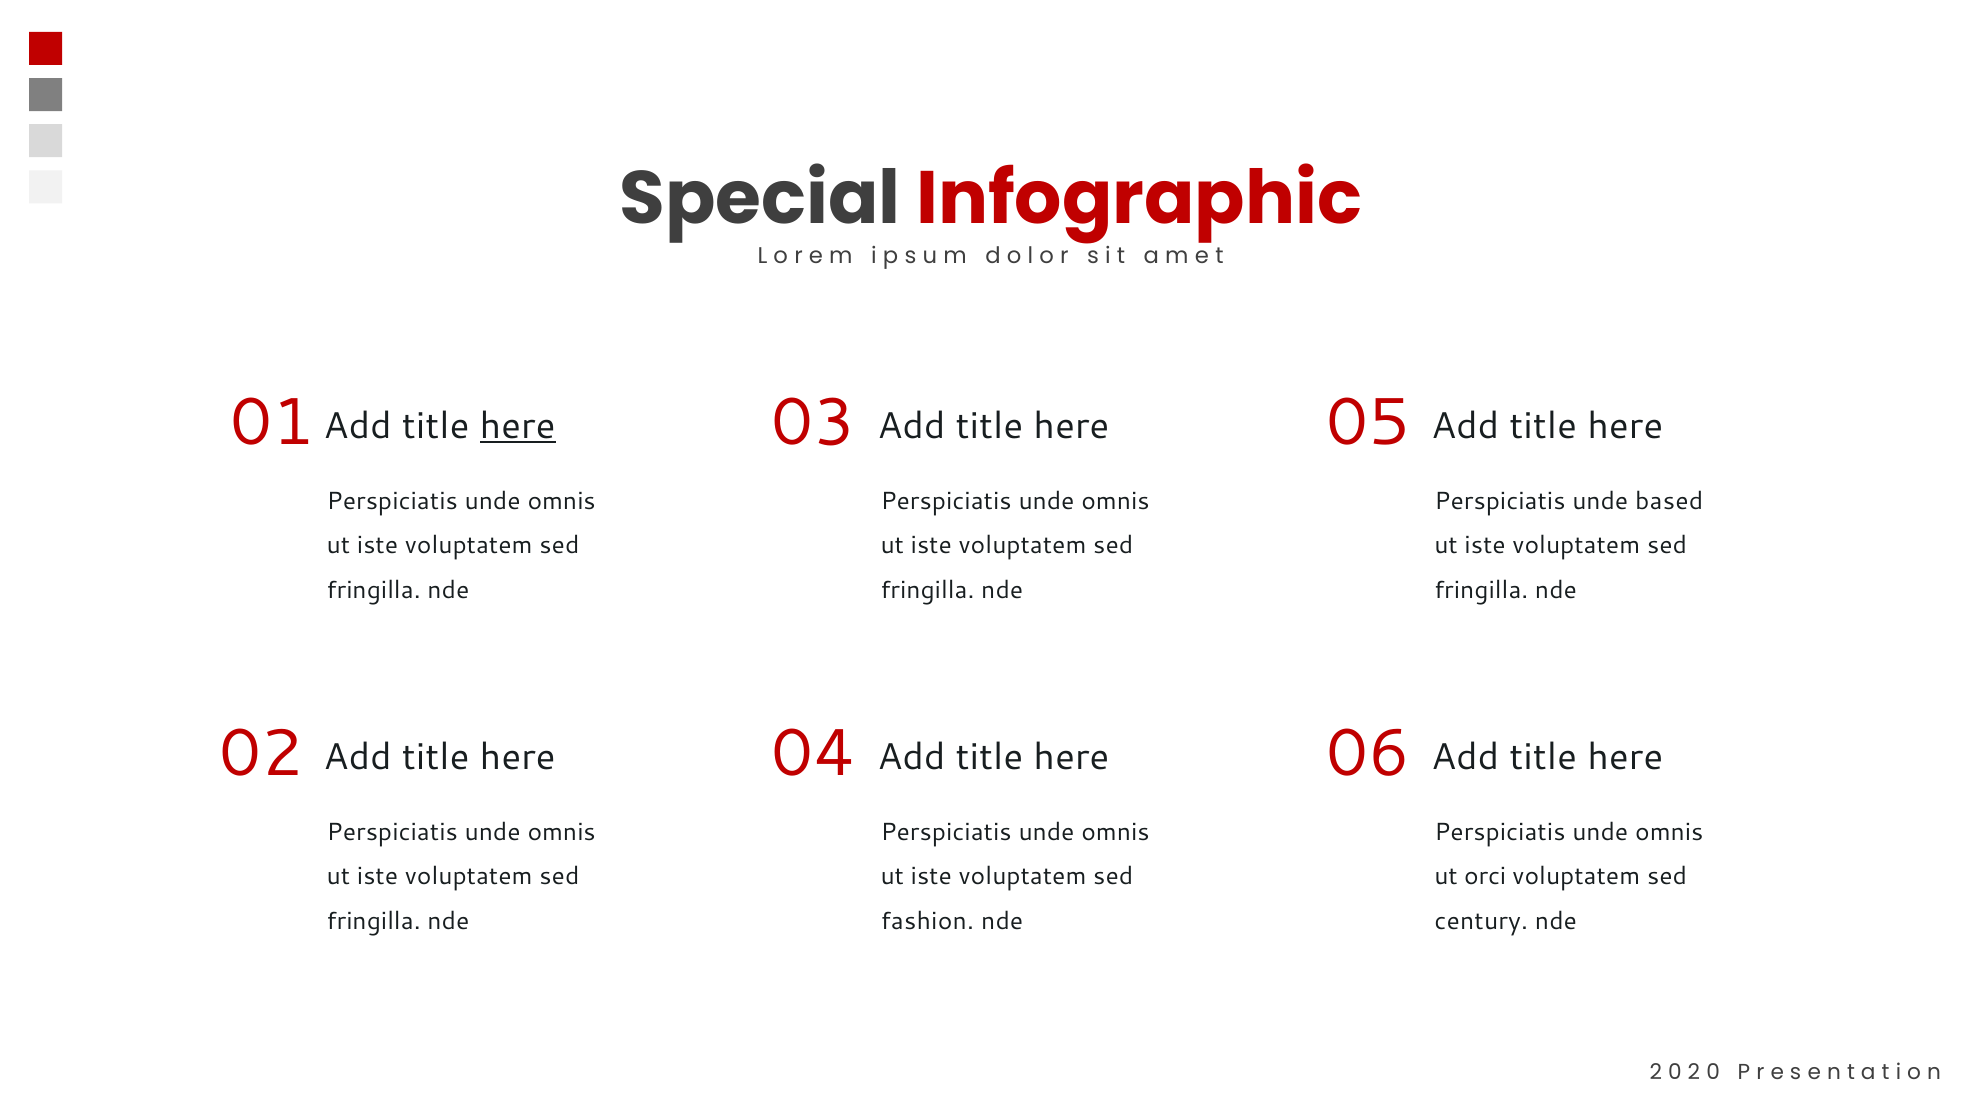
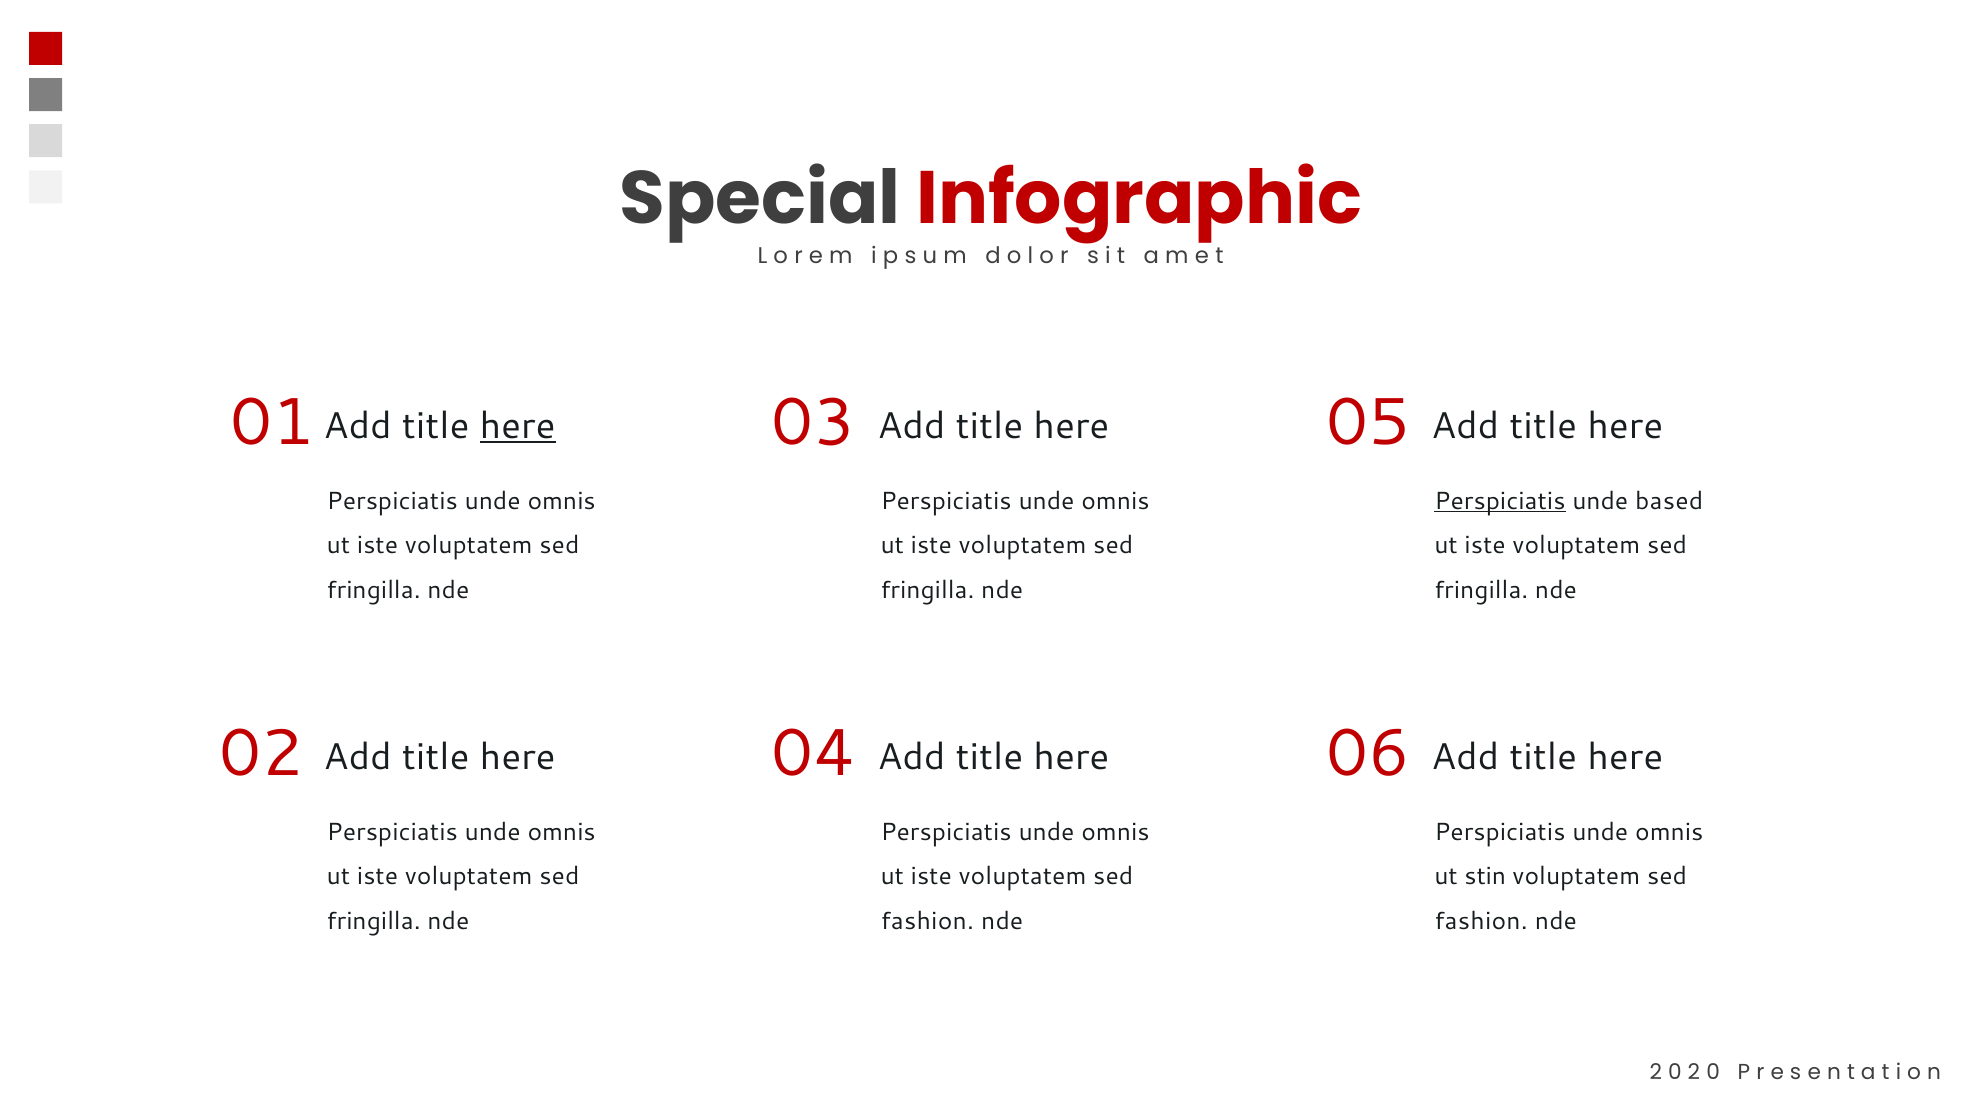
Perspiciatis at (1500, 501) underline: none -> present
orci: orci -> stin
century at (1481, 921): century -> fashion
